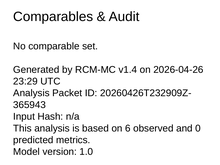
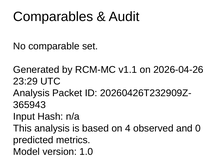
v1.4: v1.4 -> v1.1
6: 6 -> 4
